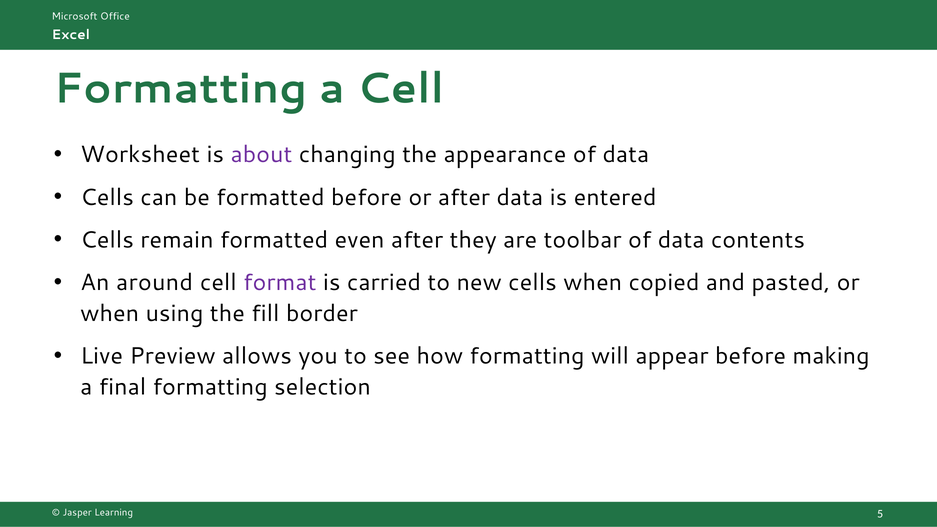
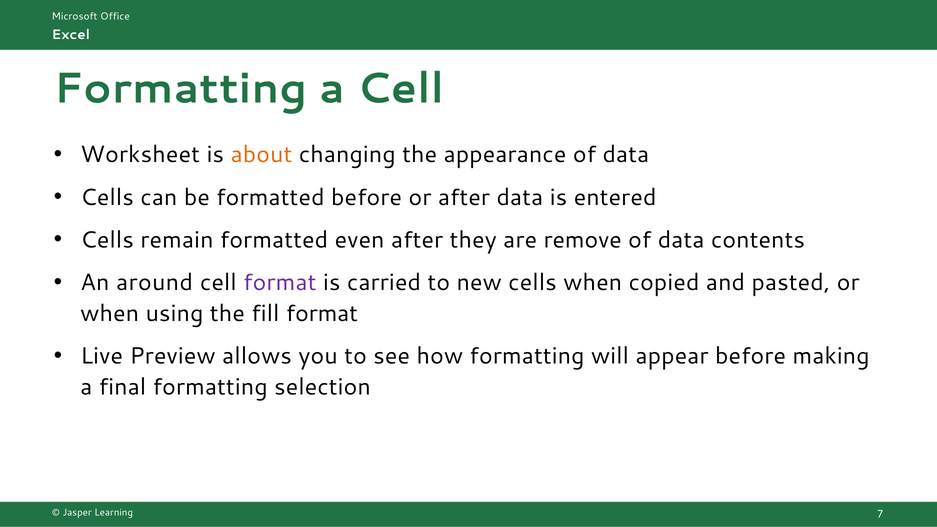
about colour: purple -> orange
toolbar: toolbar -> remove
fill border: border -> format
5: 5 -> 7
